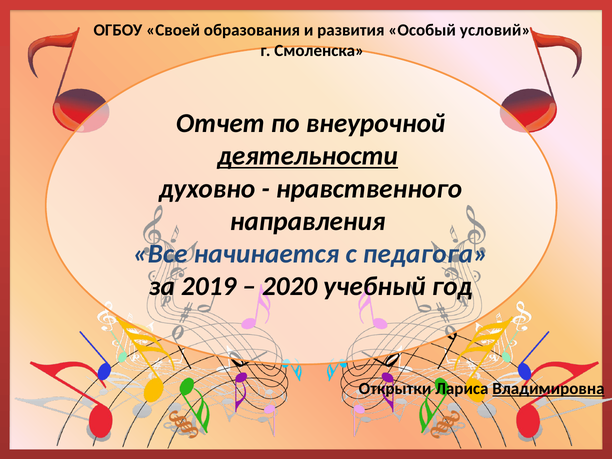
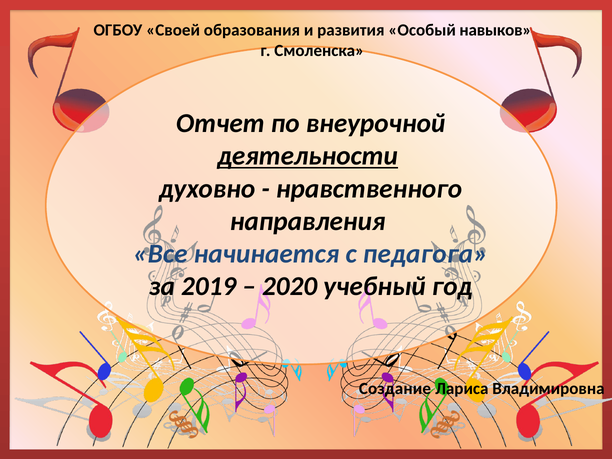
условий: условий -> навыков
Открытки: Открытки -> Создание
Владимировна underline: present -> none
